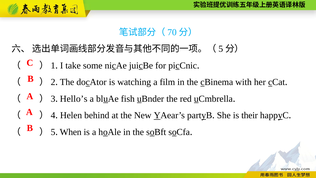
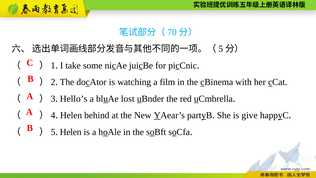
fish: fish -> lost
their: their -> give
When at (71, 132): When -> Helen
